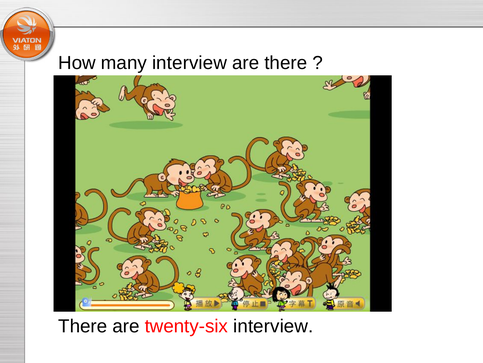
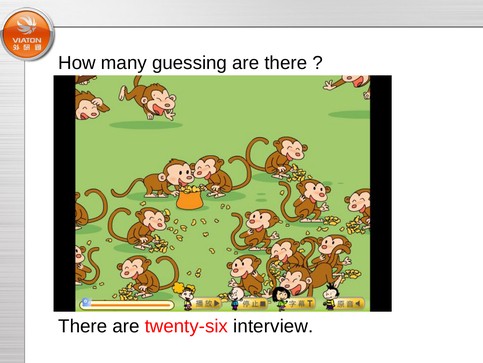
many interview: interview -> guessing
